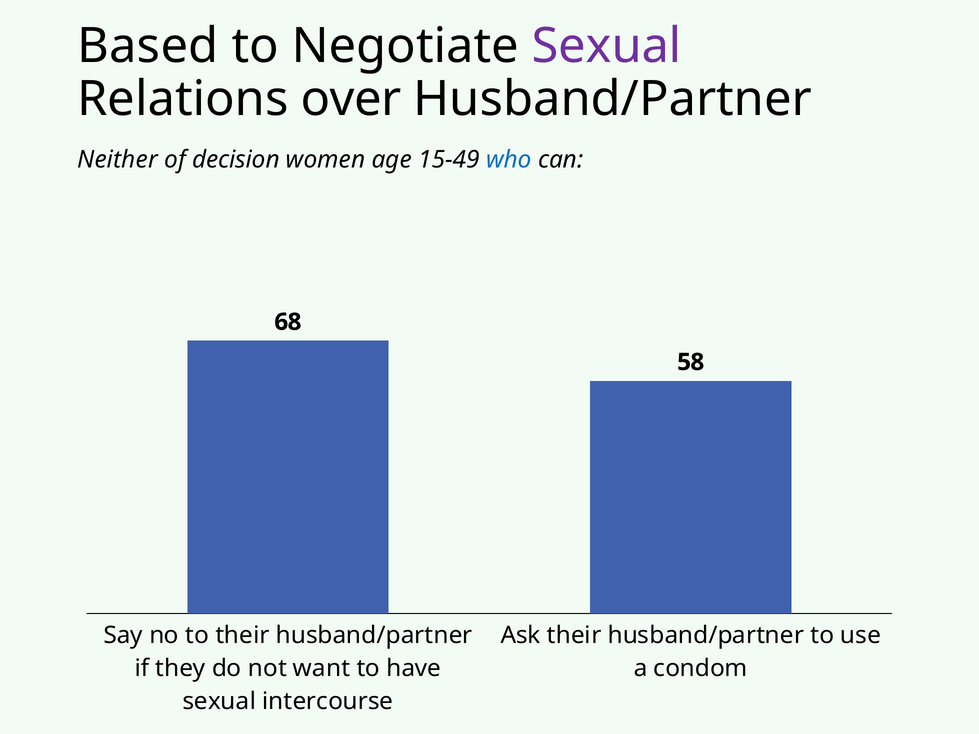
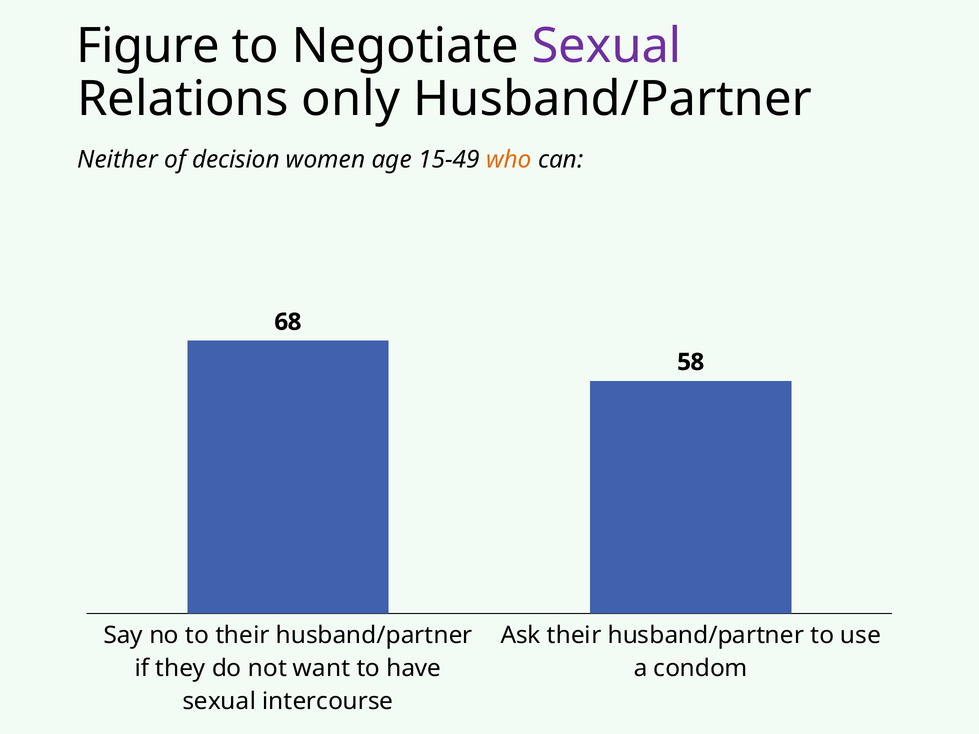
Based: Based -> Figure
over: over -> only
who colour: blue -> orange
